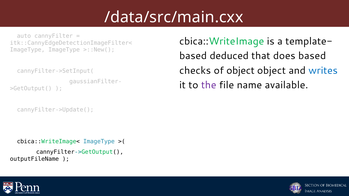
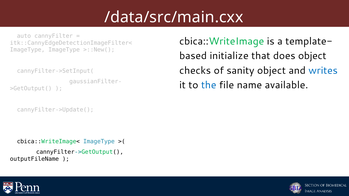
deduced: deduced -> initialize
does based: based -> object
of object: object -> sanity
the colour: purple -> blue
